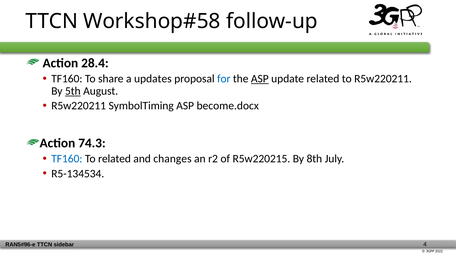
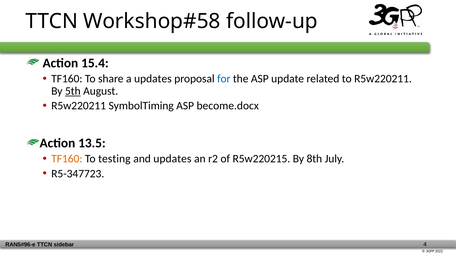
28.4: 28.4 -> 15.4
ASP at (260, 79) underline: present -> none
74.3: 74.3 -> 13.5
TF160 at (67, 159) colour: blue -> orange
To related: related -> testing
and changes: changes -> updates
R5-134534: R5-134534 -> R5-347723
